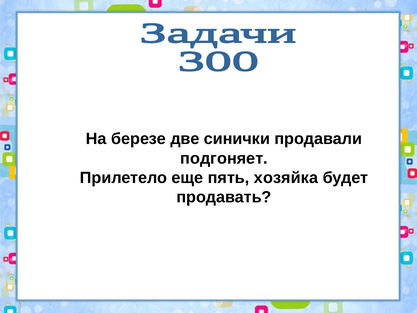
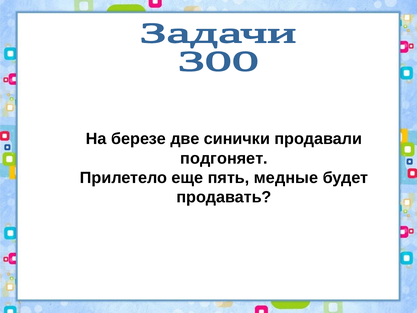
хозяйка: хозяйка -> медные
